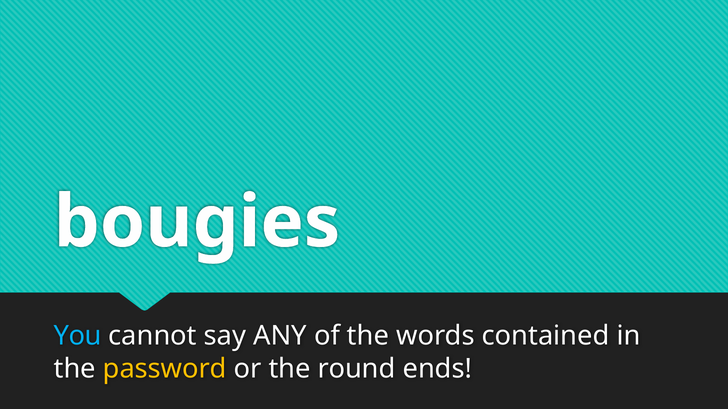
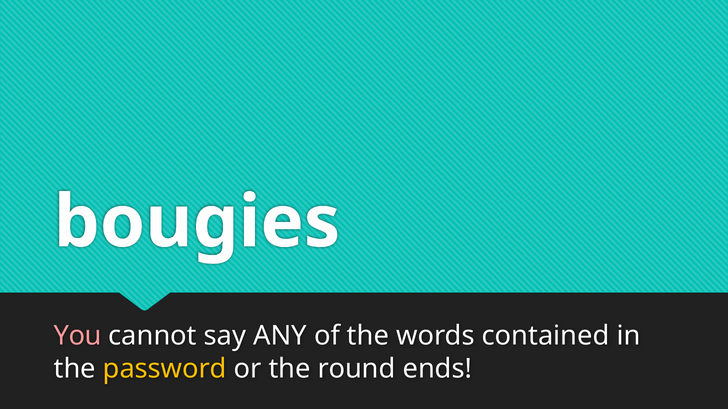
You colour: light blue -> pink
